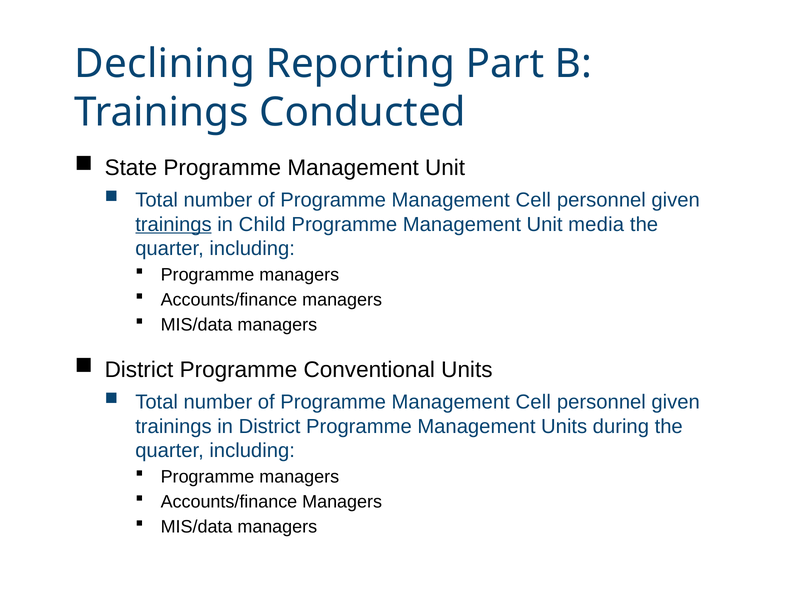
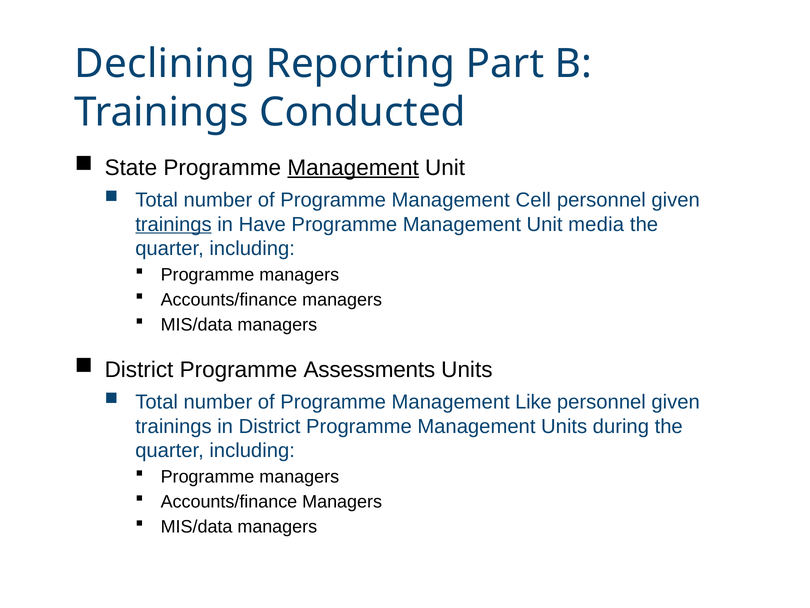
Management at (353, 168) underline: none -> present
Child: Child -> Have
Conventional: Conventional -> Assessments
Cell at (533, 402): Cell -> Like
